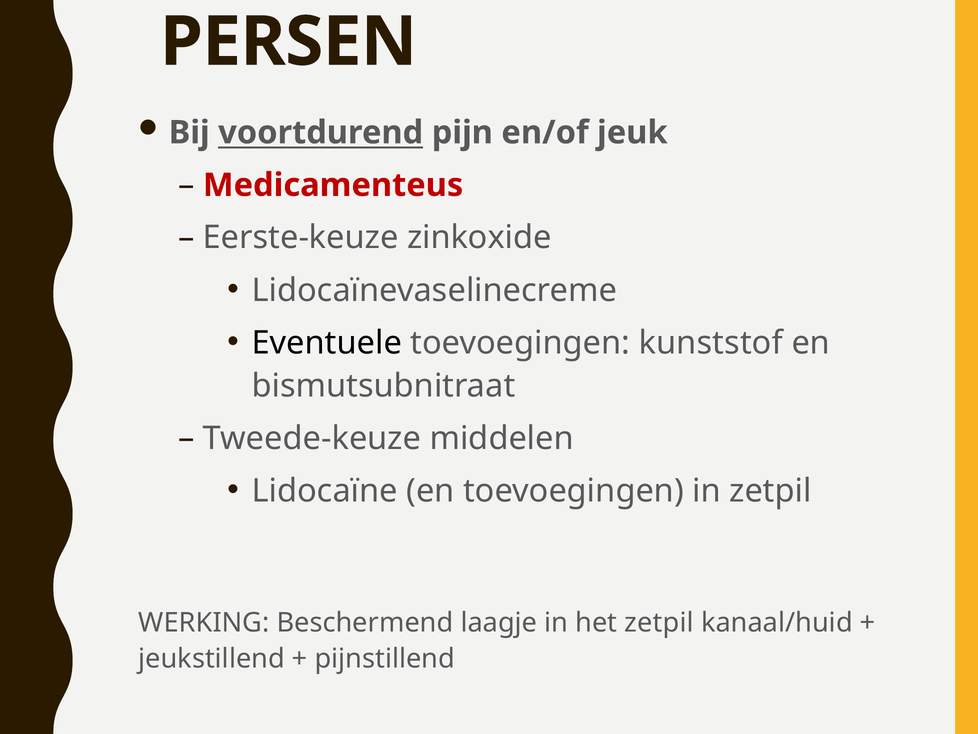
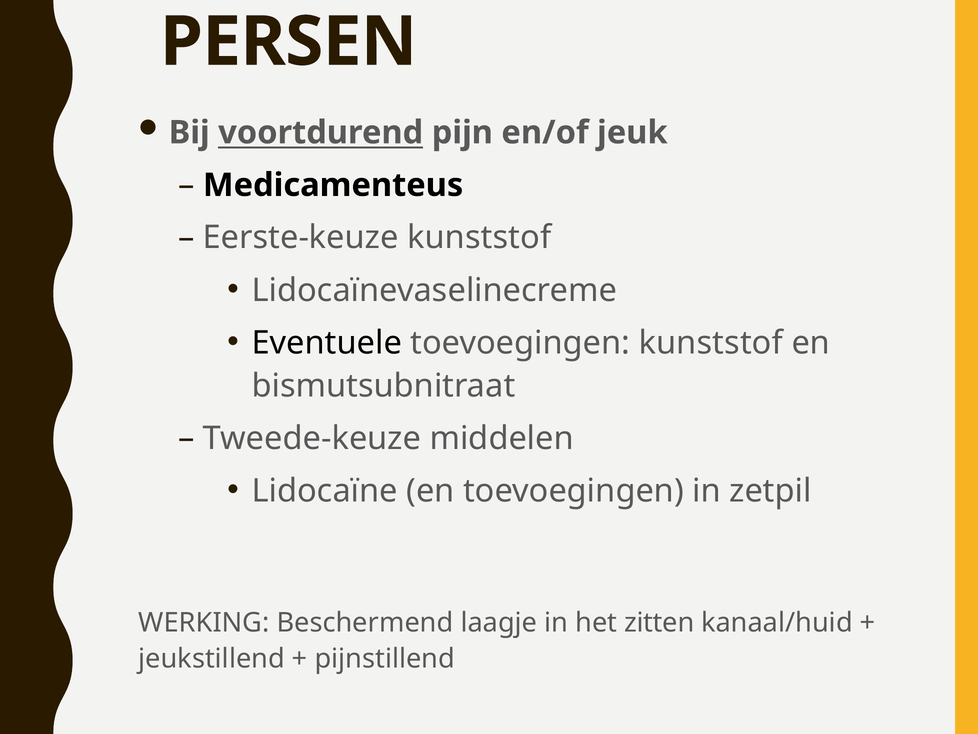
Medicamenteus colour: red -> black
Eerste-keuze zinkoxide: zinkoxide -> kunststof
het zetpil: zetpil -> zitten
